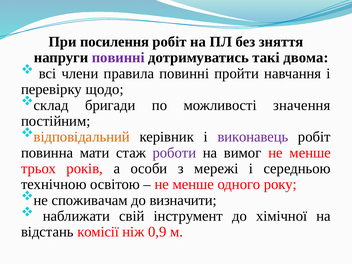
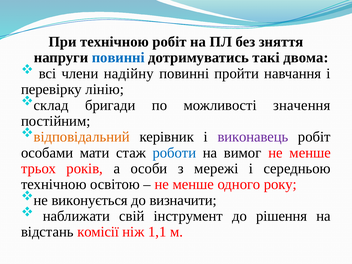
При посилення: посилення -> технічною
повинні at (118, 58) colour: purple -> blue
правила: правила -> надійну
щодо: щодо -> лінію
повинна: повинна -> особами
роботи colour: purple -> blue
споживачам: споживачам -> виконується
хімічної: хімічної -> рішення
0,9: 0,9 -> 1,1
